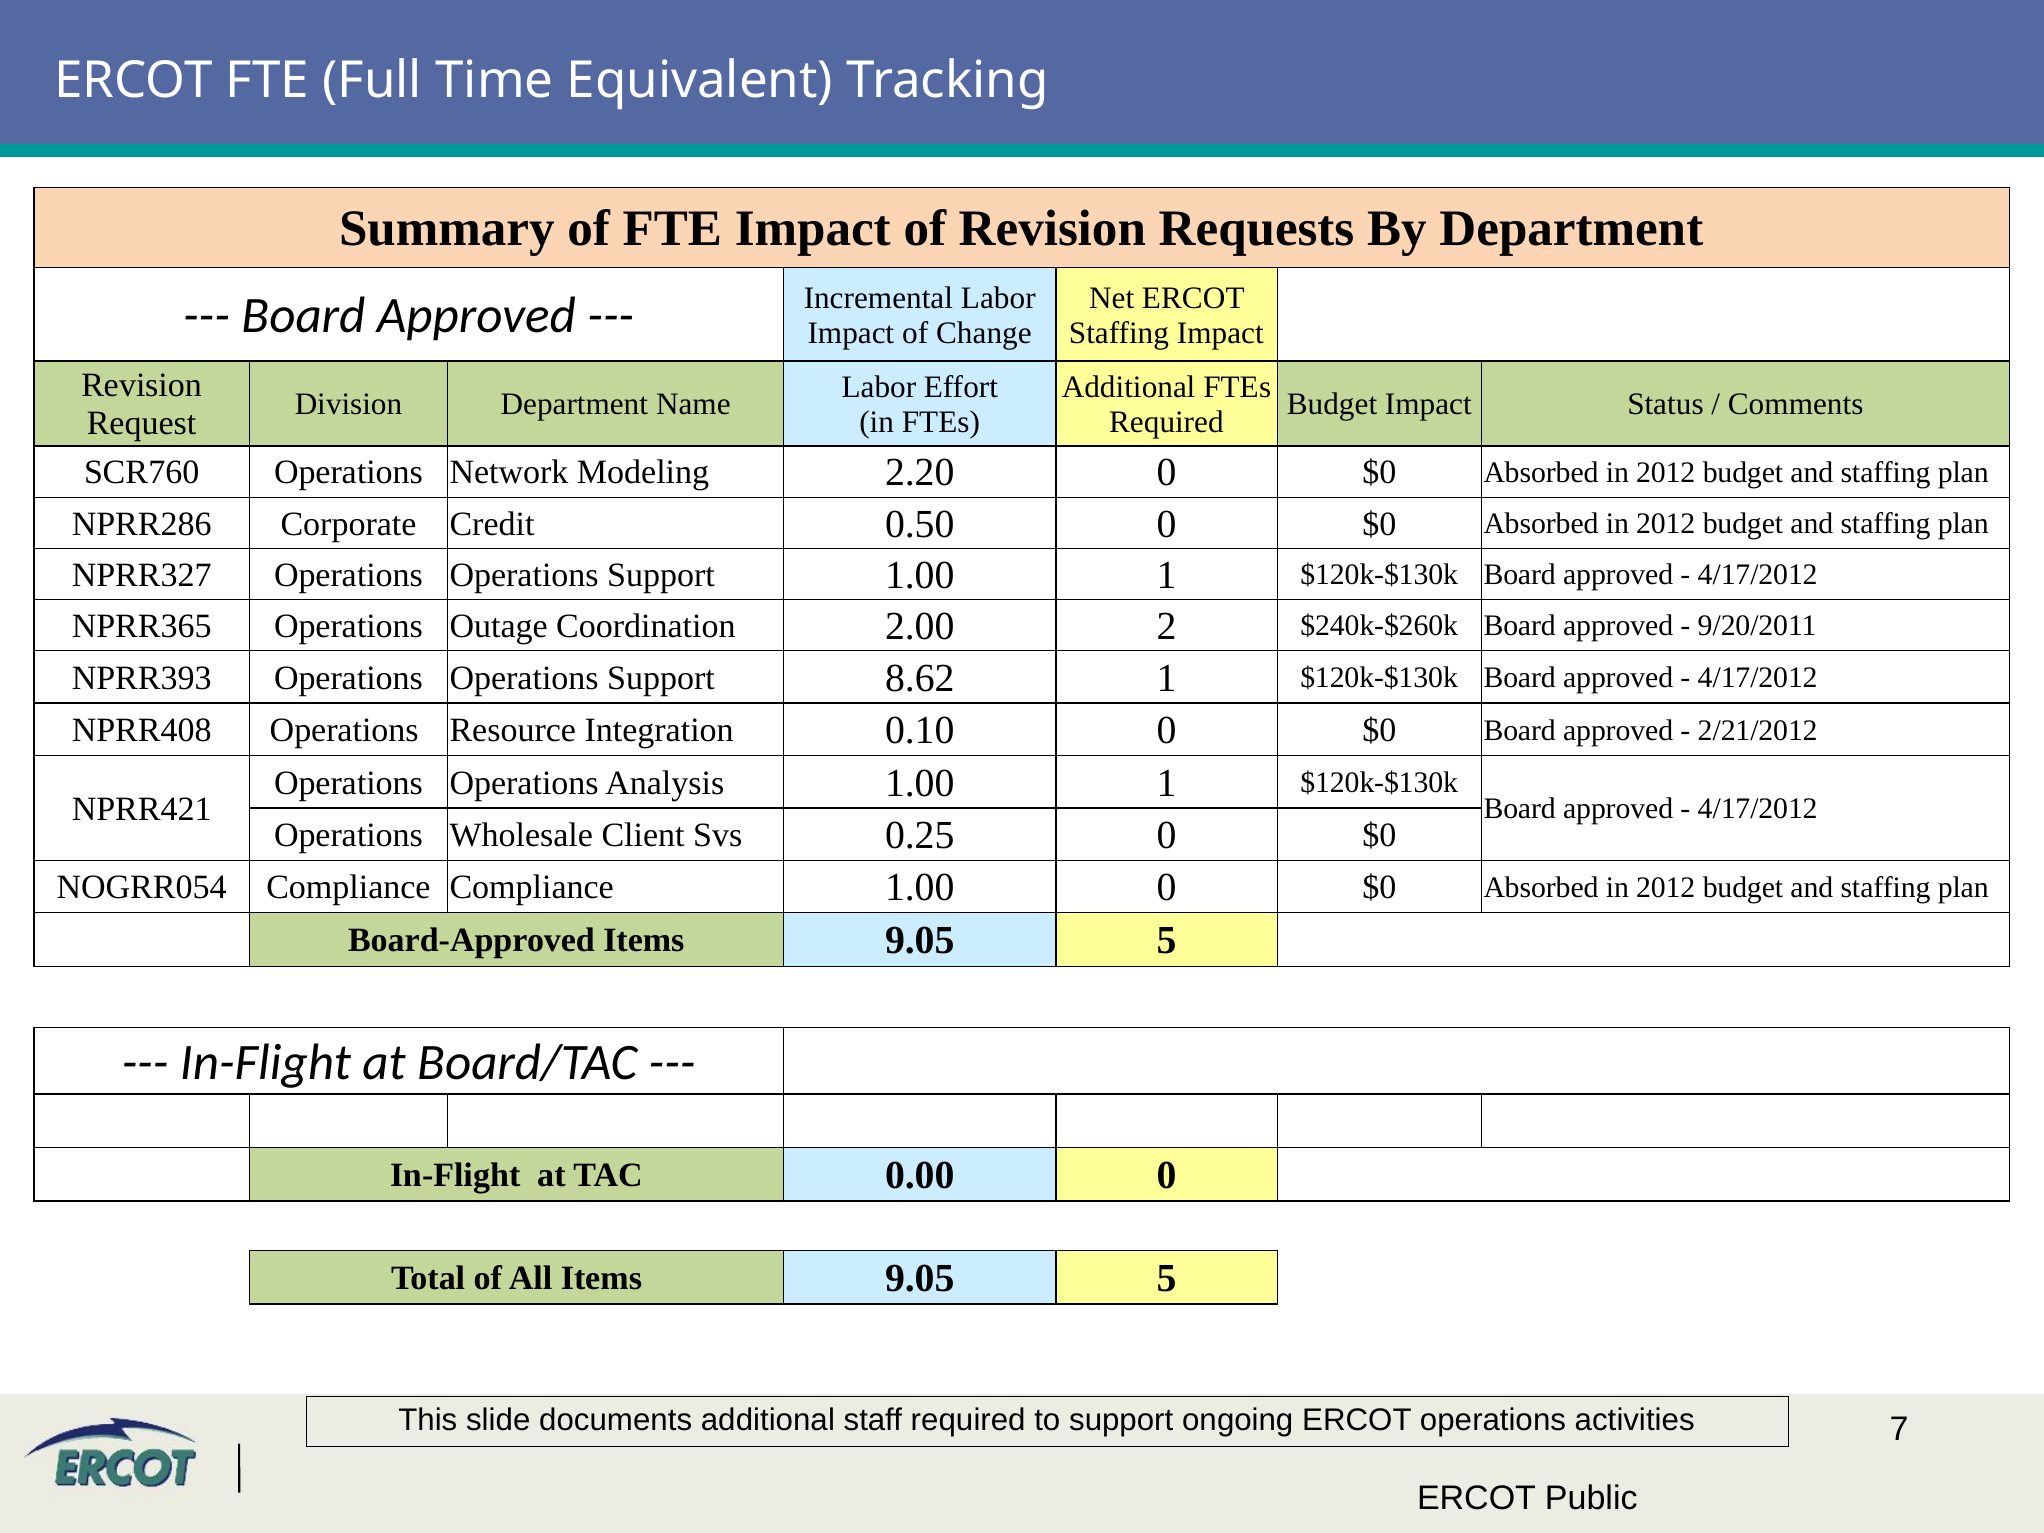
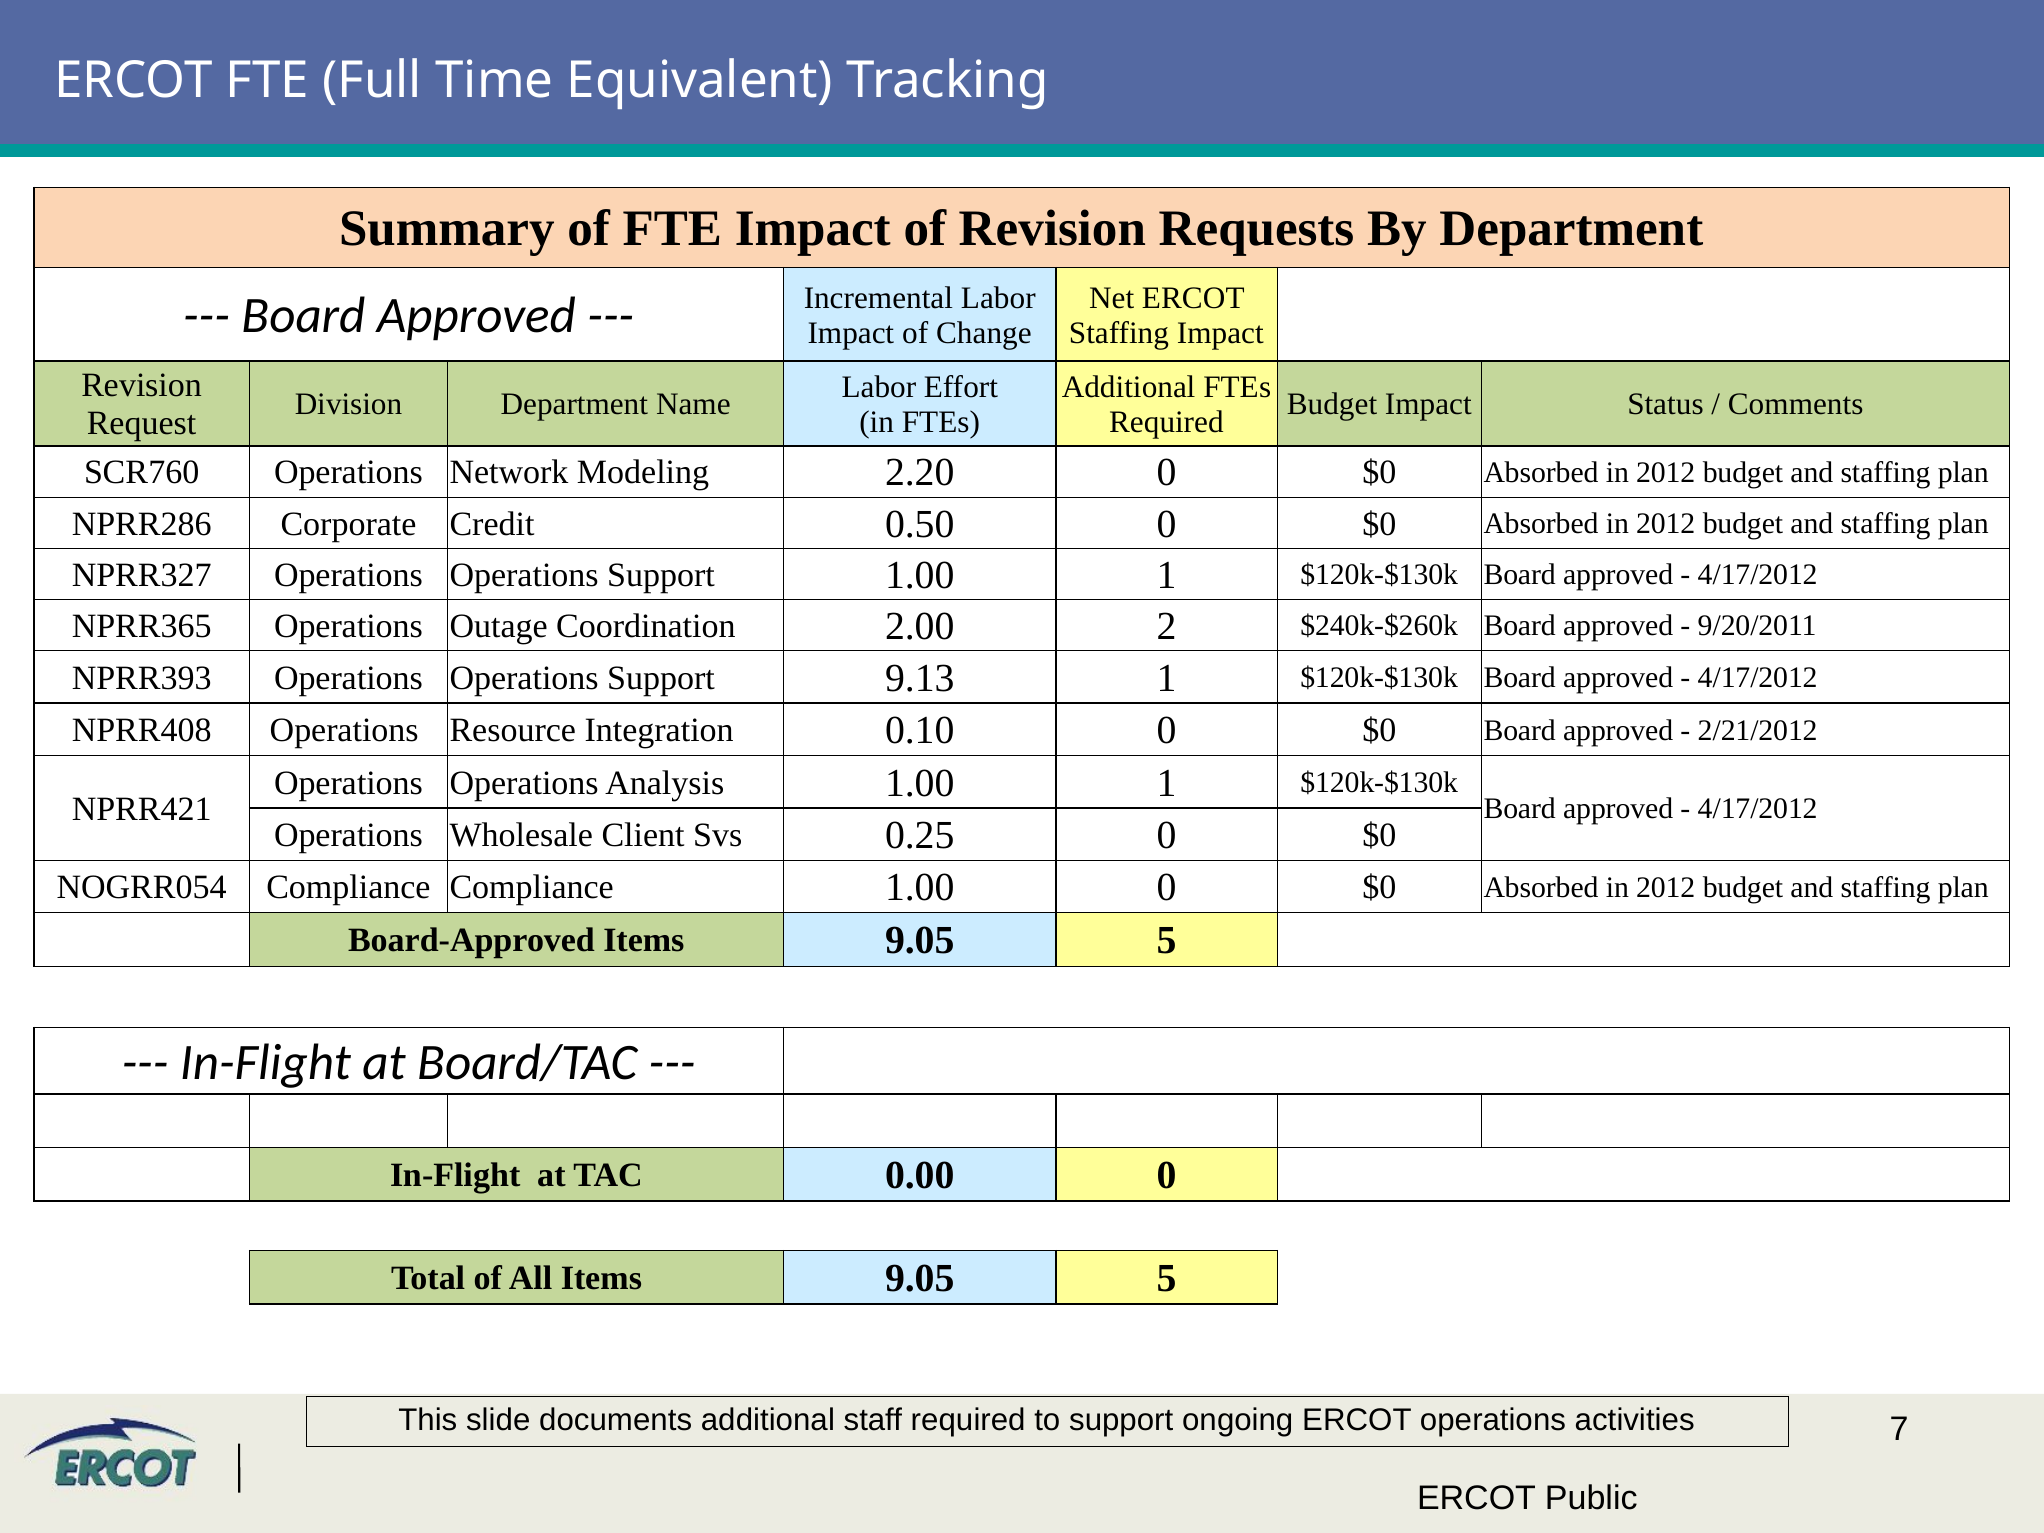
8.62: 8.62 -> 9.13
